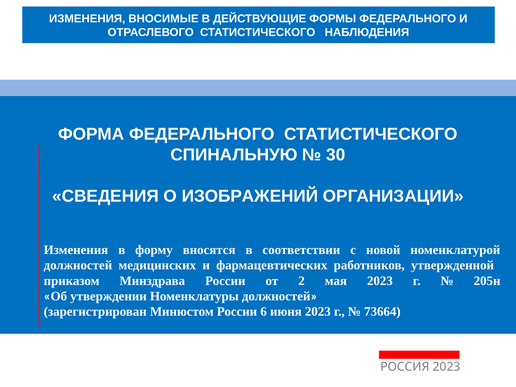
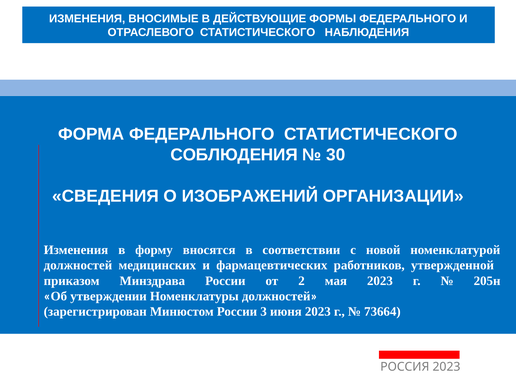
СПИНАЛЬНУЮ: СПИНАЛЬНУЮ -> СОБЛЮДЕНИЯ
6: 6 -> 3
